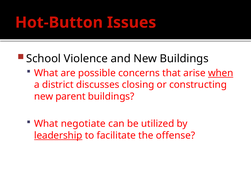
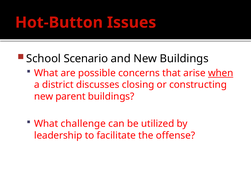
Violence: Violence -> Scenario
negotiate: negotiate -> challenge
leadership underline: present -> none
